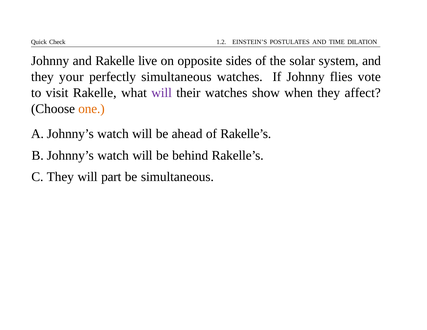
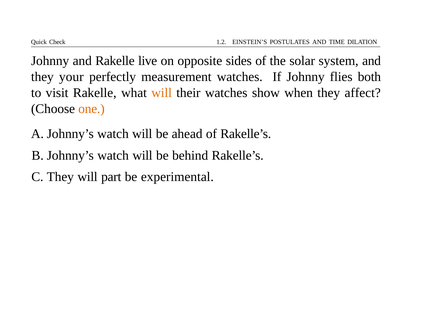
perfectly simultaneous: simultaneous -> measurement
vote: vote -> both
will at (162, 93) colour: purple -> orange
be simultaneous: simultaneous -> experimental
